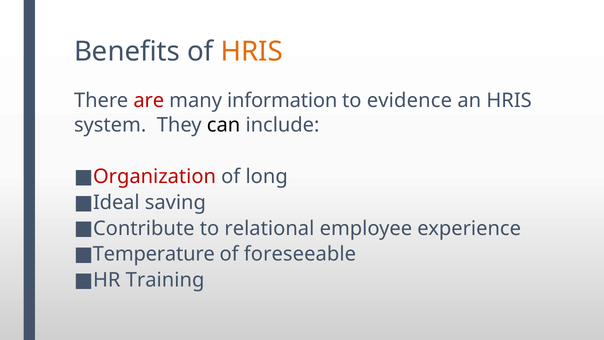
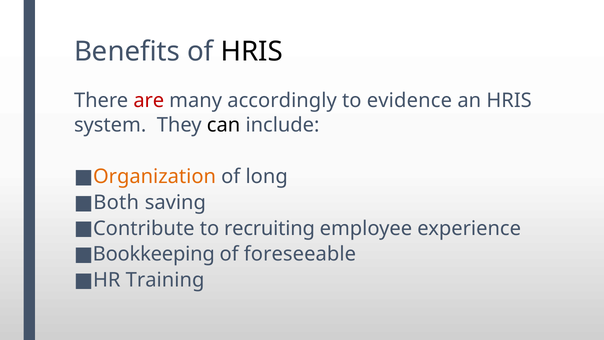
HRIS at (252, 52) colour: orange -> black
information: information -> accordingly
Organization colour: red -> orange
Ideal: Ideal -> Both
relational: relational -> recruiting
Temperature: Temperature -> Bookkeeping
